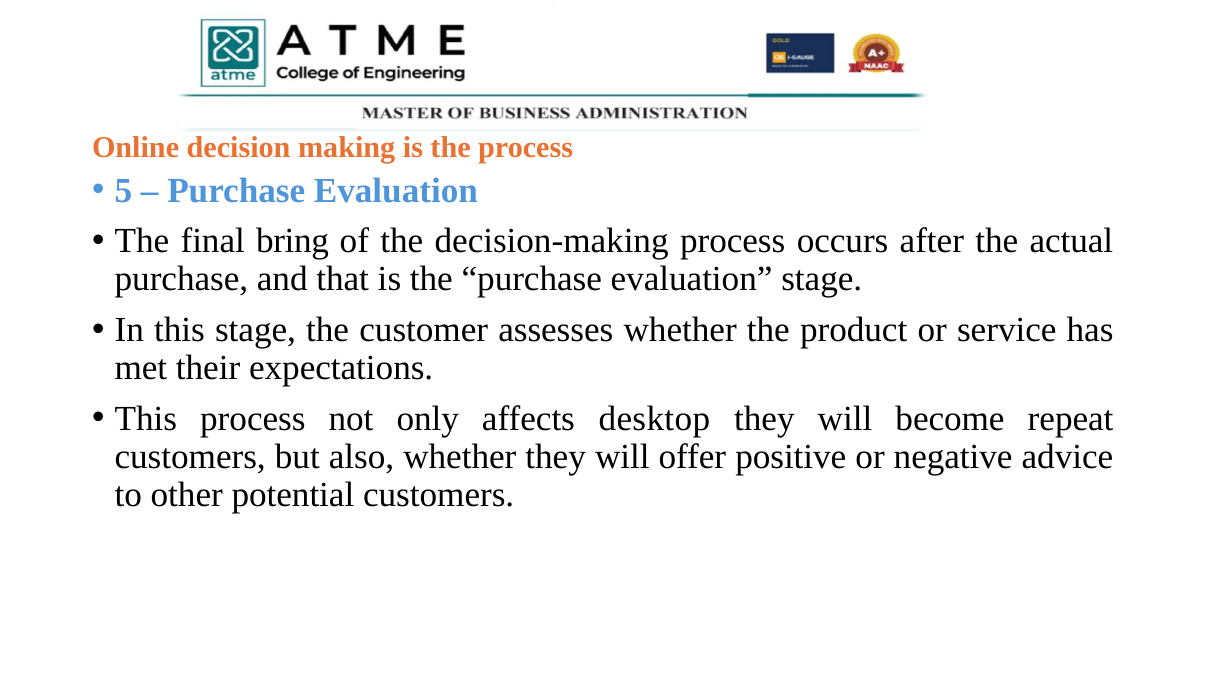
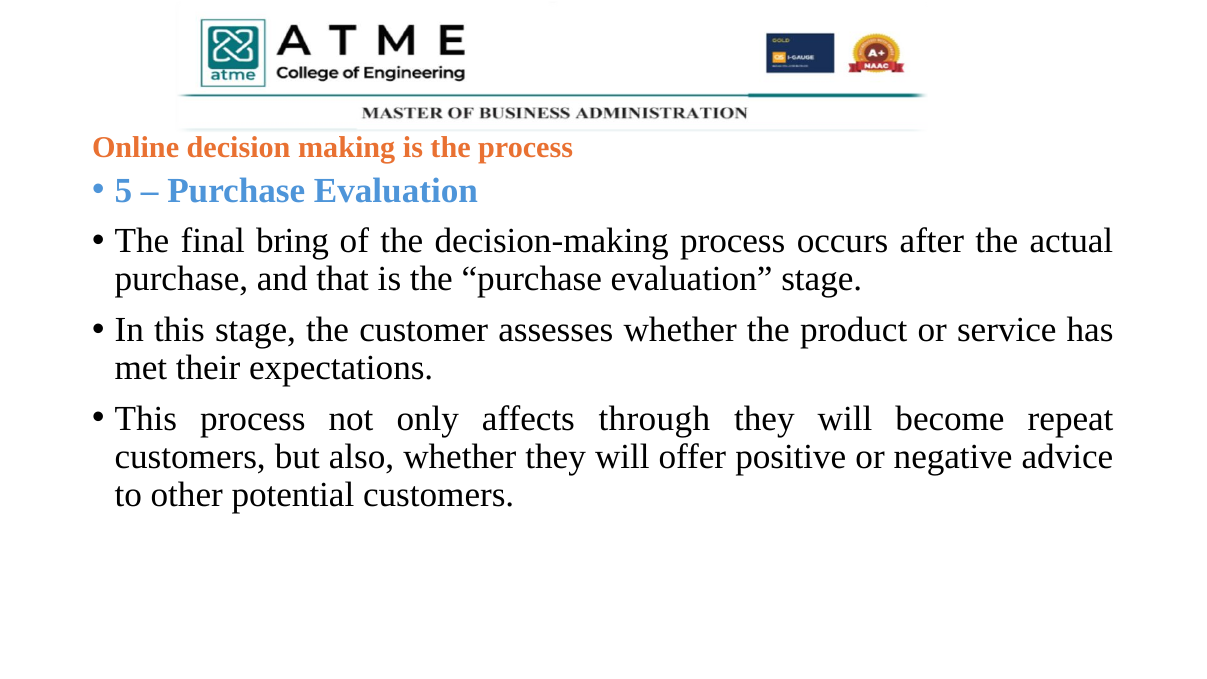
desktop: desktop -> through
